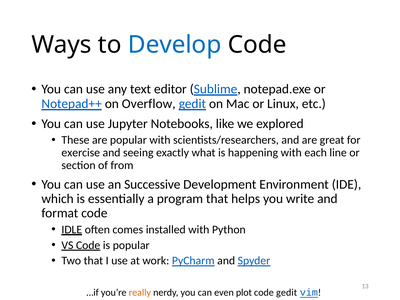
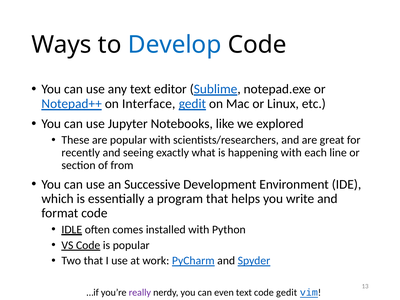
Overflow: Overflow -> Interface
exercise: exercise -> recently
really colour: orange -> purple
even plot: plot -> text
